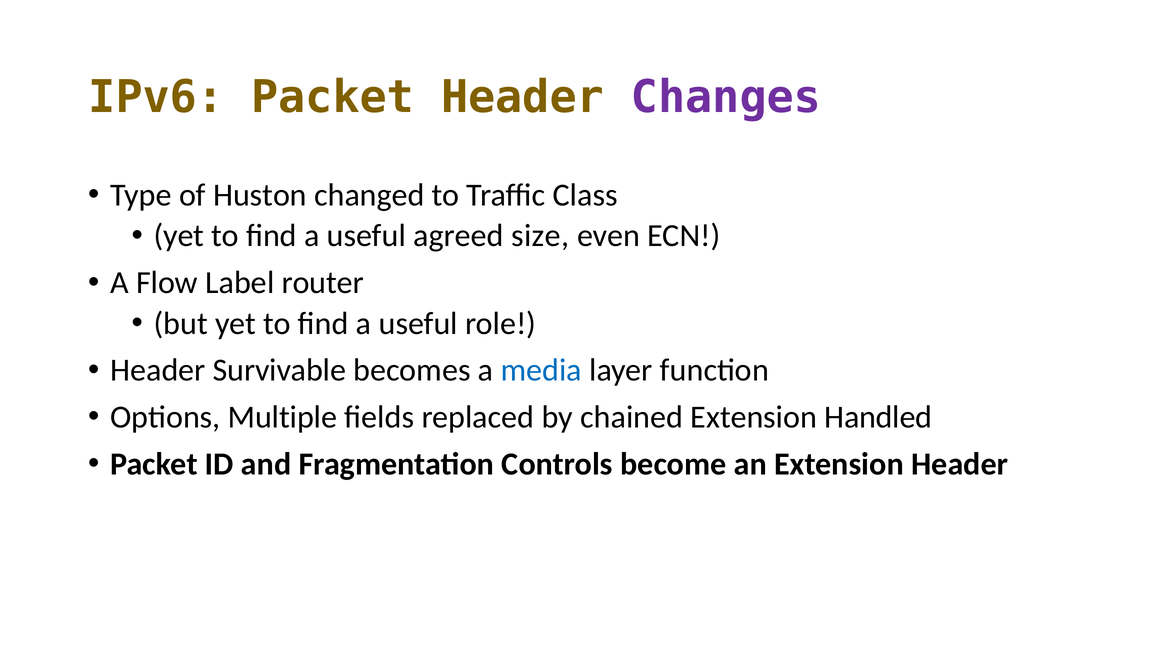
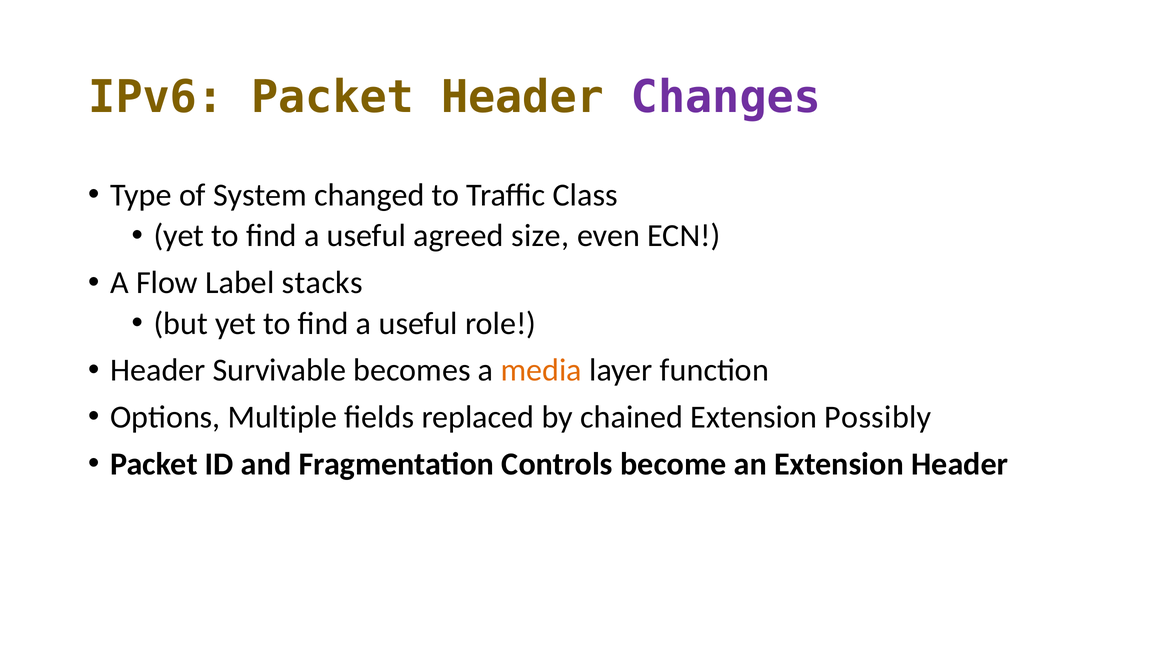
Huston: Huston -> System
router: router -> stacks
media colour: blue -> orange
Handled: Handled -> Possibly
